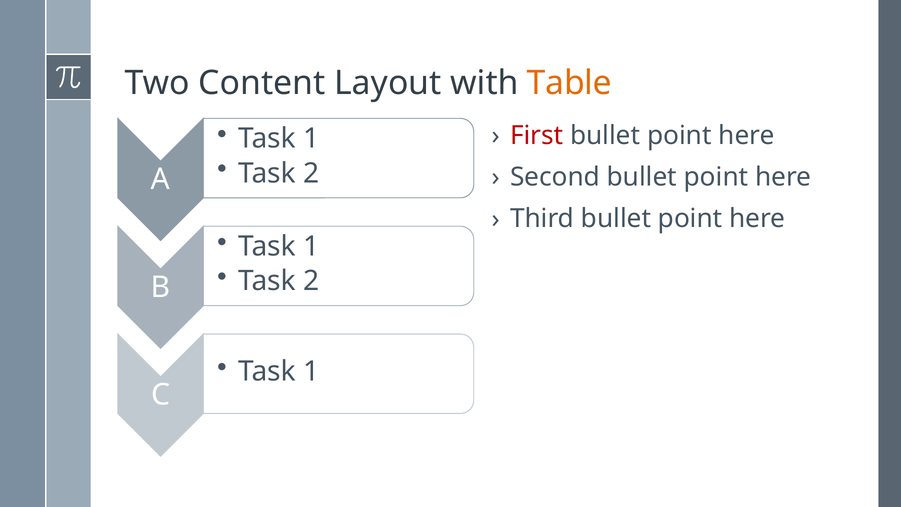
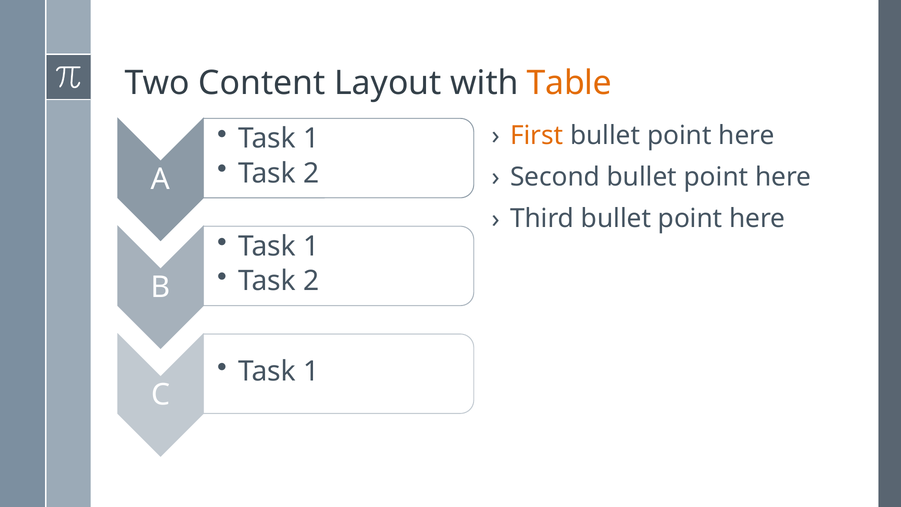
First colour: red -> orange
